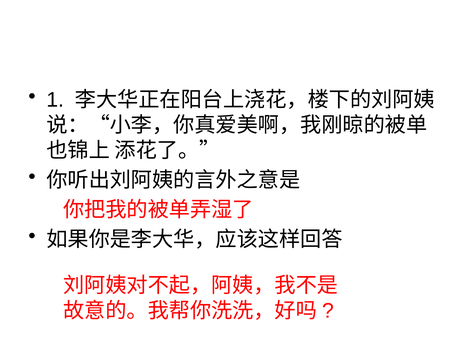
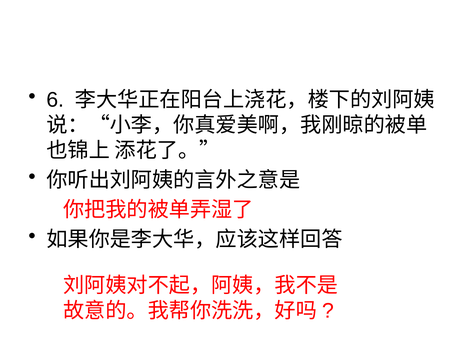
1: 1 -> 6
